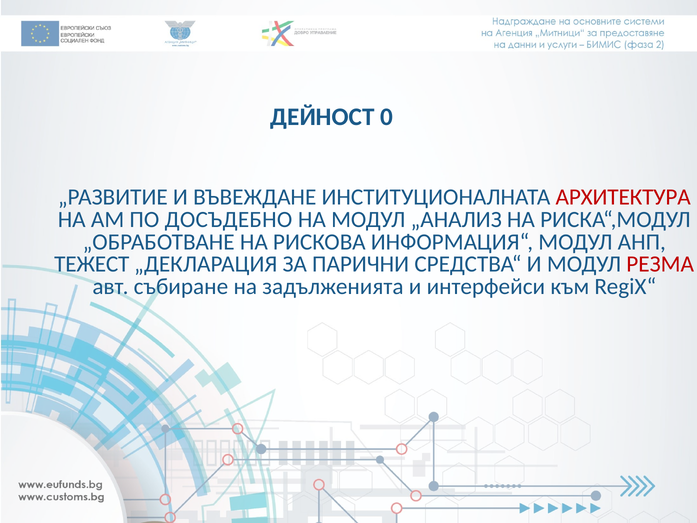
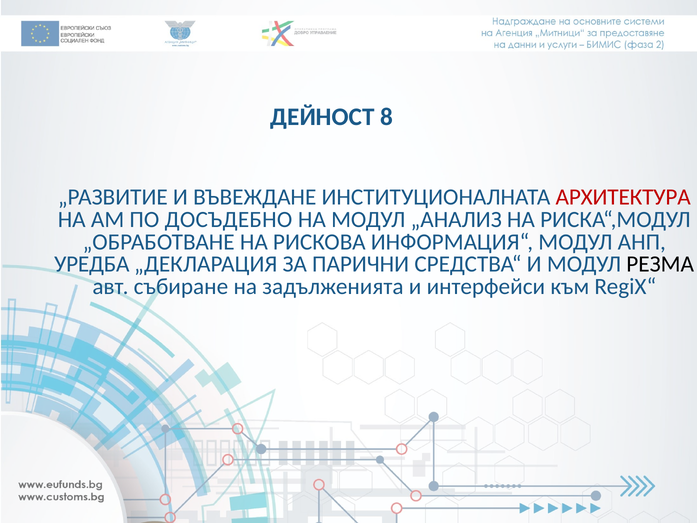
0: 0 -> 8
ТЕЖЕСТ: ТЕЖЕСТ -> УРЕДБА
РЕЗМА colour: red -> black
